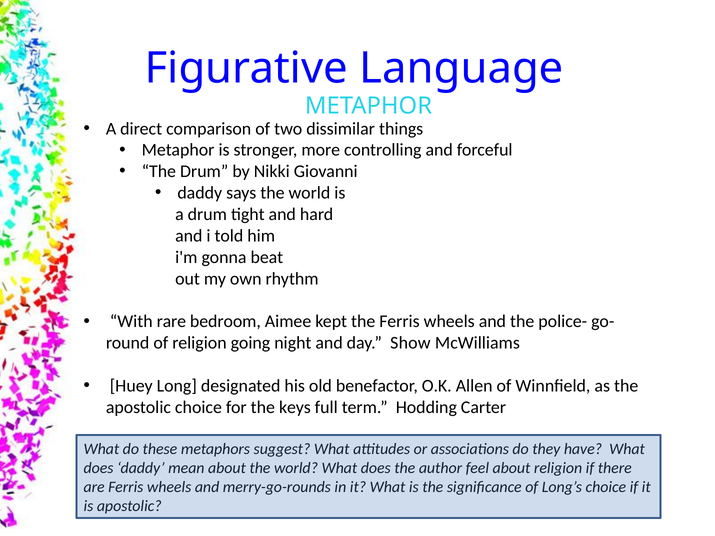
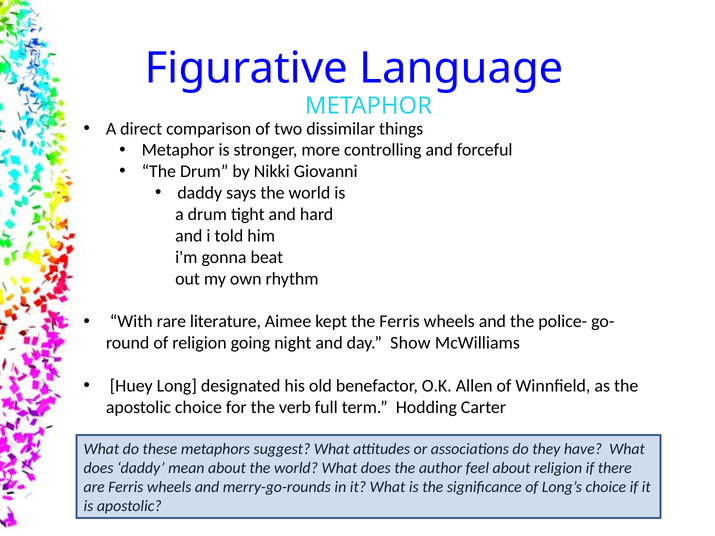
bedroom: bedroom -> literature
keys: keys -> verb
